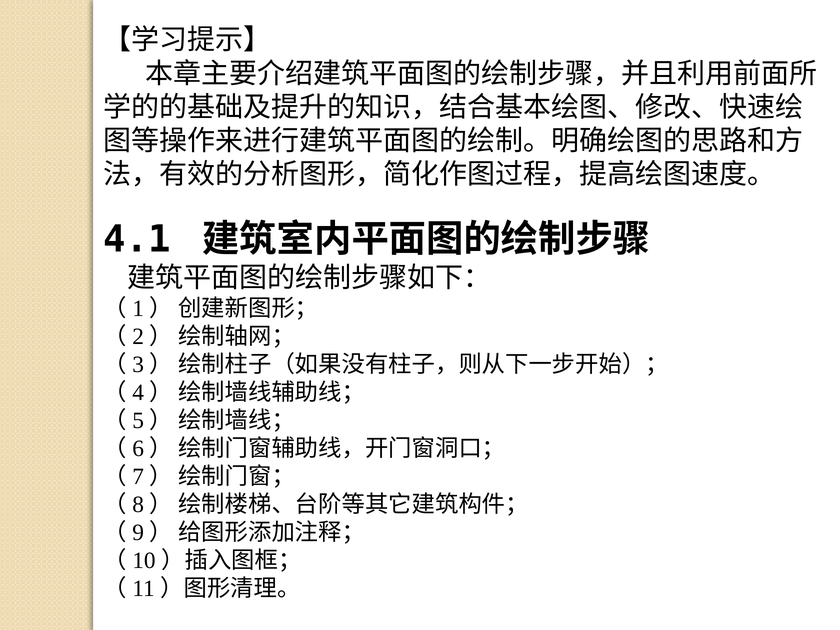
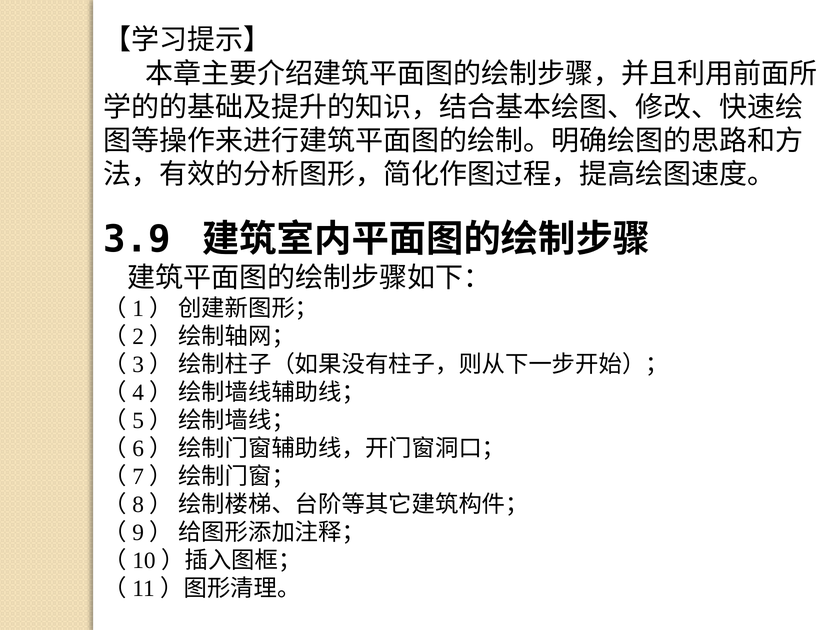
4.1: 4.1 -> 3.9
